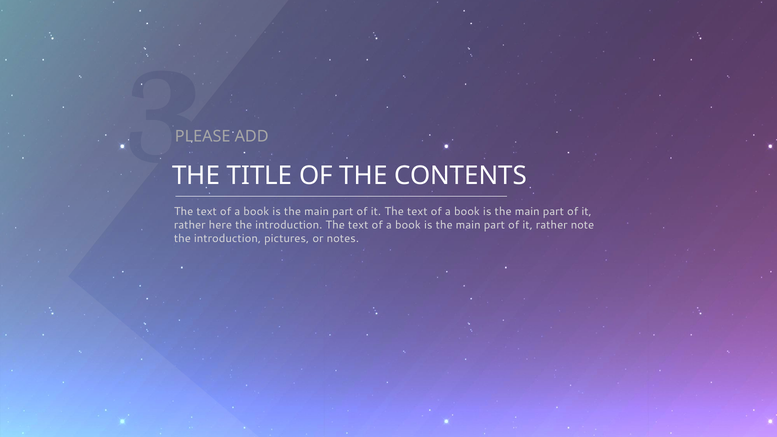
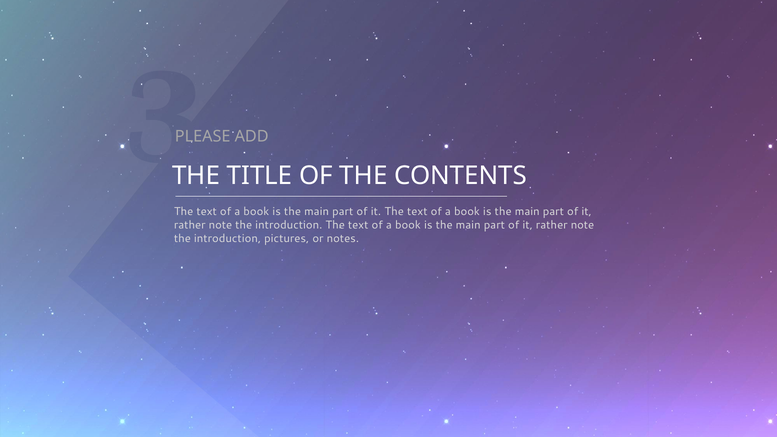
here at (220, 225): here -> note
